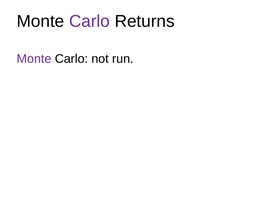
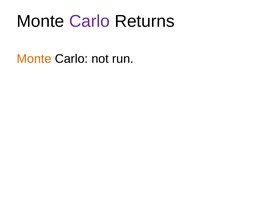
Monte at (34, 59) colour: purple -> orange
